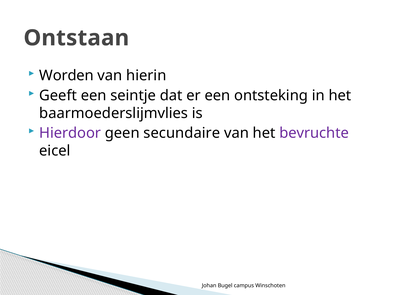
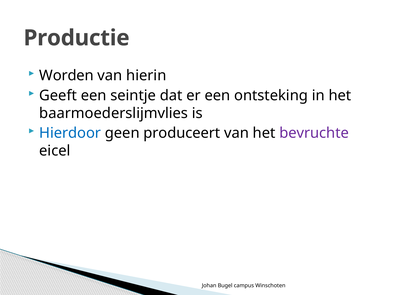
Ontstaan: Ontstaan -> Productie
Hierdoor colour: purple -> blue
secundaire: secundaire -> produceert
